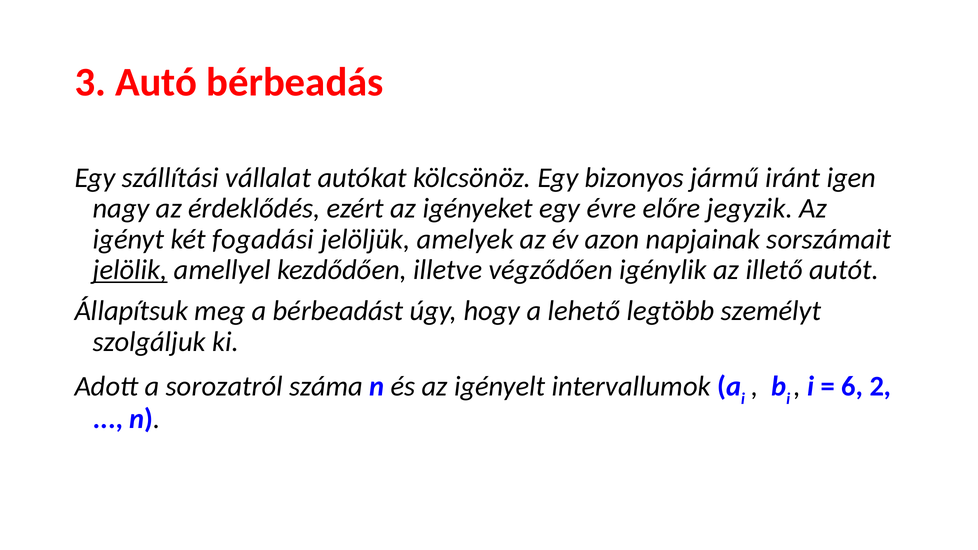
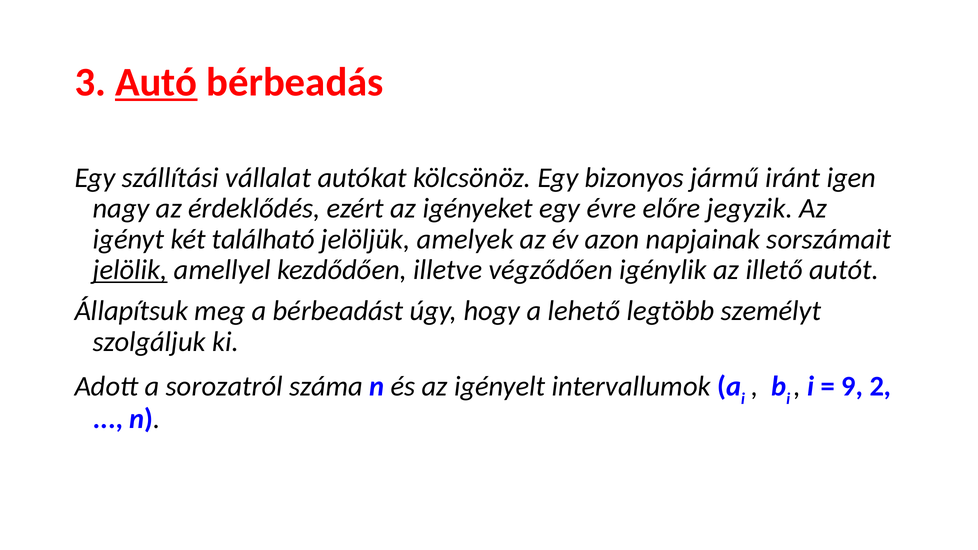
Autó underline: none -> present
fogadási: fogadási -> található
6: 6 -> 9
